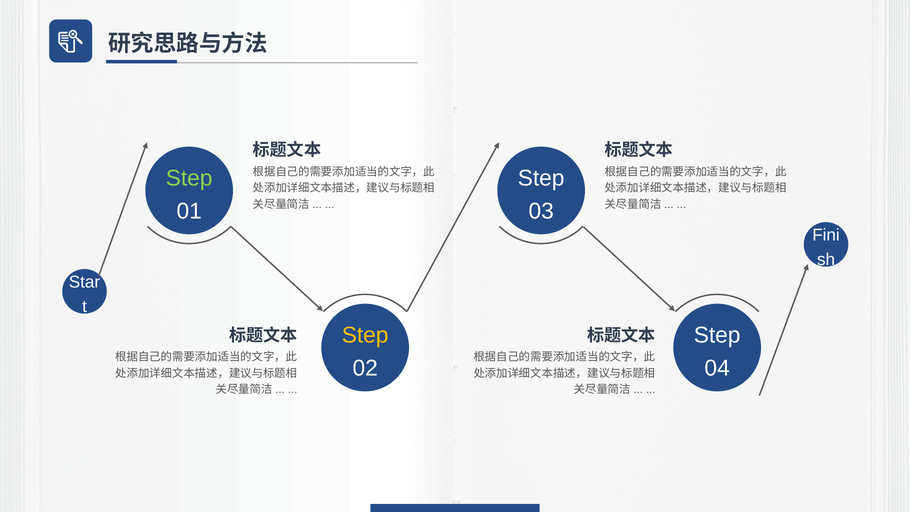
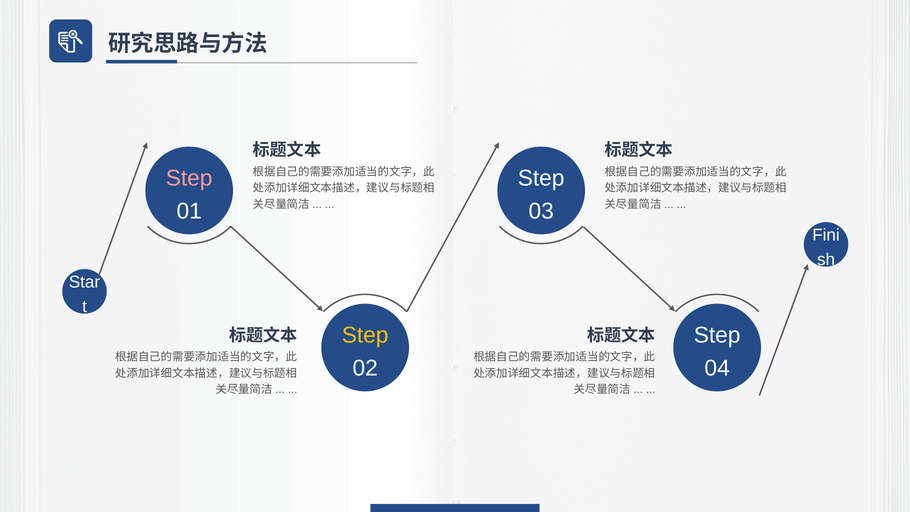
Step at (189, 178) colour: light green -> pink
